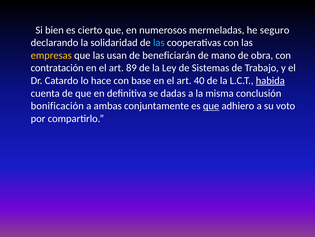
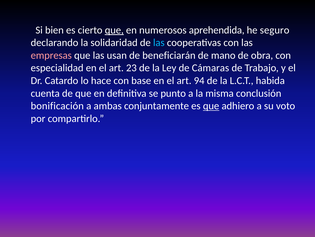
que at (114, 30) underline: none -> present
mermeladas: mermeladas -> aprehendida
empresas colour: yellow -> pink
contratación: contratación -> especialidad
89: 89 -> 23
Sistemas: Sistemas -> Cámaras
40: 40 -> 94
habida underline: present -> none
dadas: dadas -> punto
